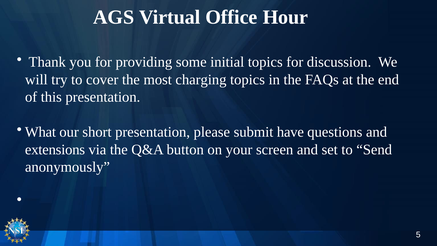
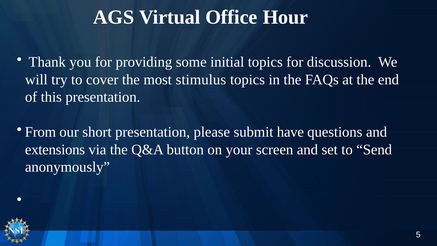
charging: charging -> stimulus
What: What -> From
